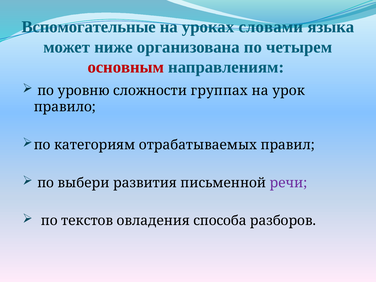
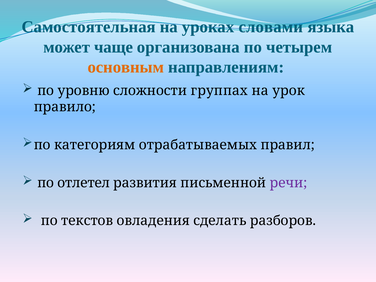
Вспомогательные: Вспомогательные -> Самостоятельная
ниже: ниже -> чаще
основным colour: red -> orange
выбери: выбери -> отлетел
способа: способа -> сделать
